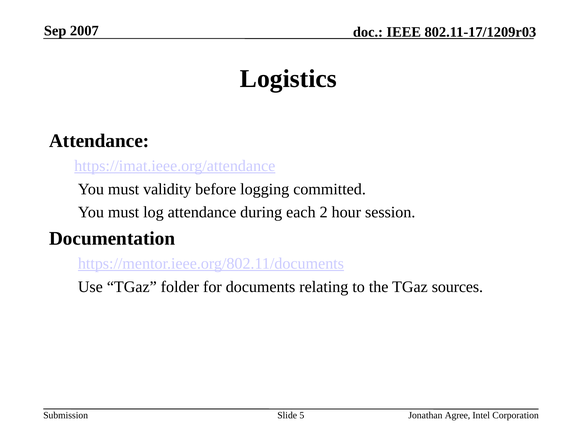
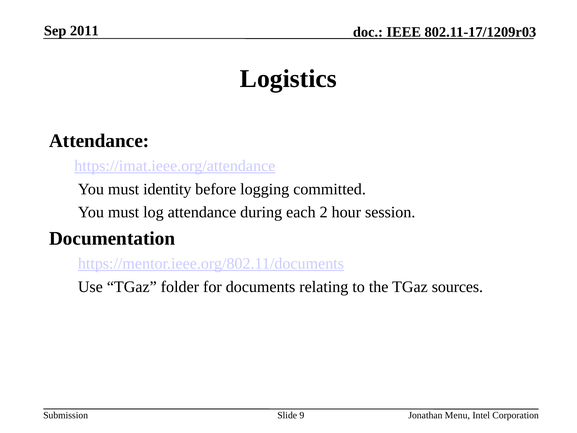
2007: 2007 -> 2011
validity: validity -> identity
5: 5 -> 9
Agree: Agree -> Menu
